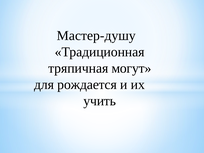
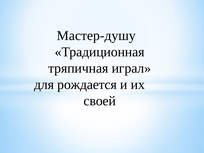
могут: могут -> играл
учить: учить -> своей
